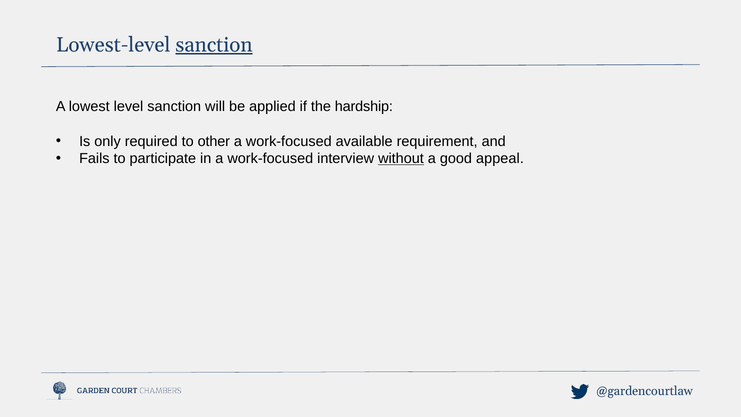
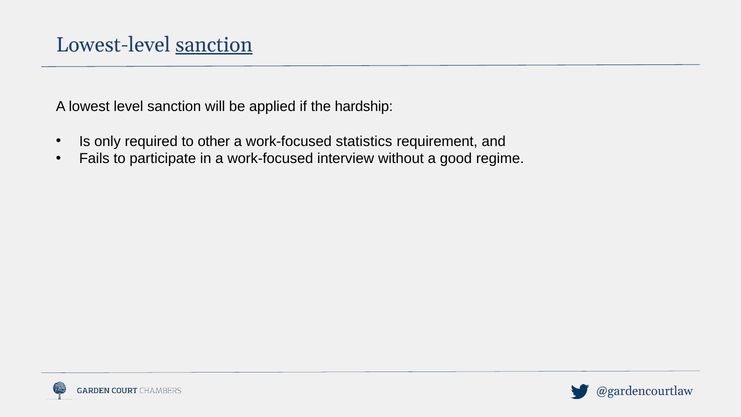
available: available -> statistics
without underline: present -> none
appeal: appeal -> regime
